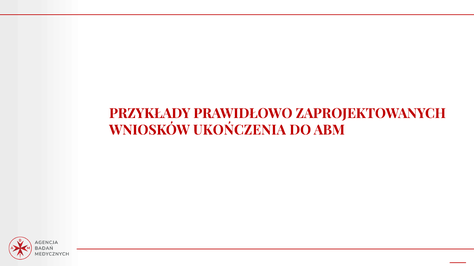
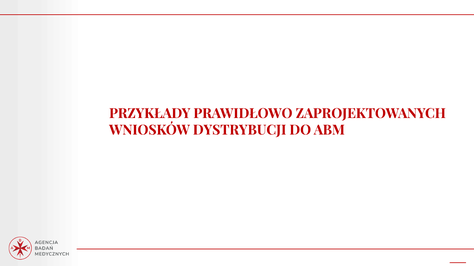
UKOŃCZENIA: UKOŃCZENIA -> DYSTRYBUCJI
